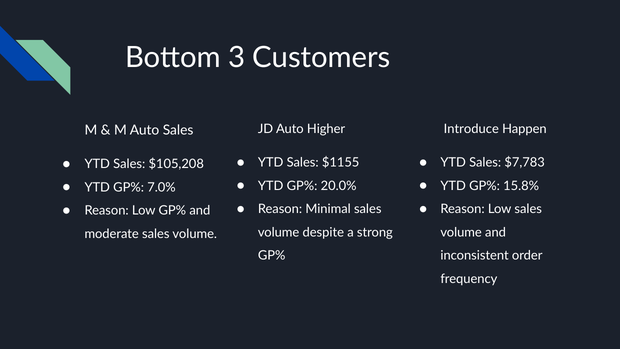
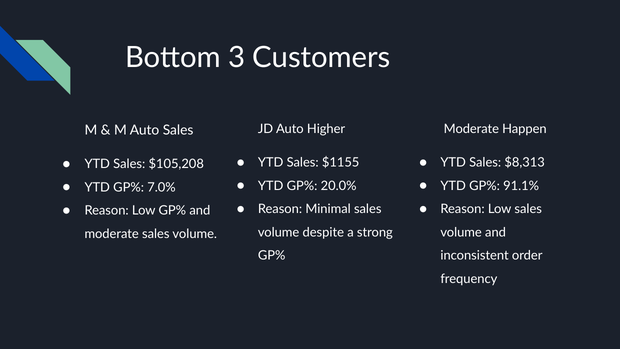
Introduce at (471, 129): Introduce -> Moderate
$7,783: $7,783 -> $8,313
15.8%: 15.8% -> 91.1%
